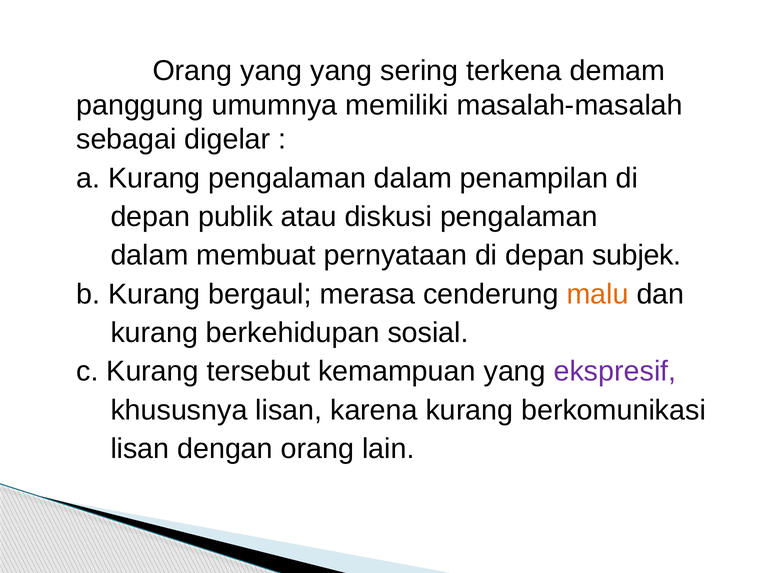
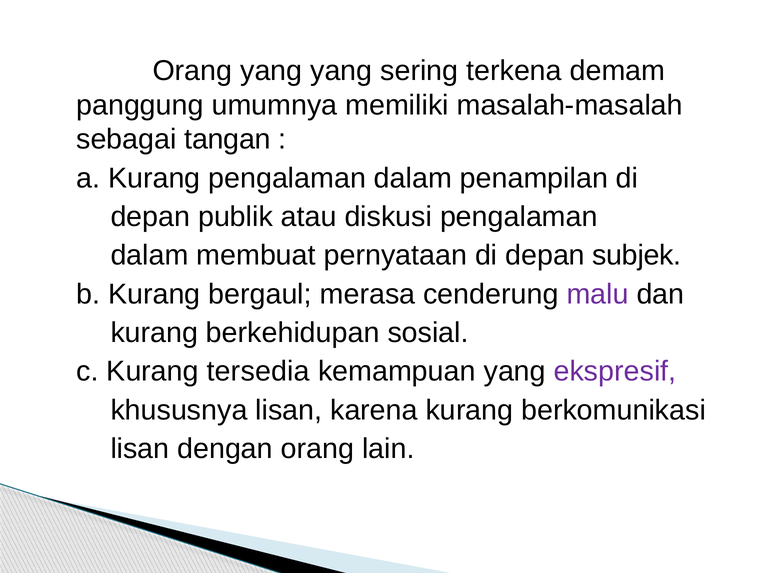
digelar: digelar -> tangan
malu colour: orange -> purple
tersebut: tersebut -> tersedia
